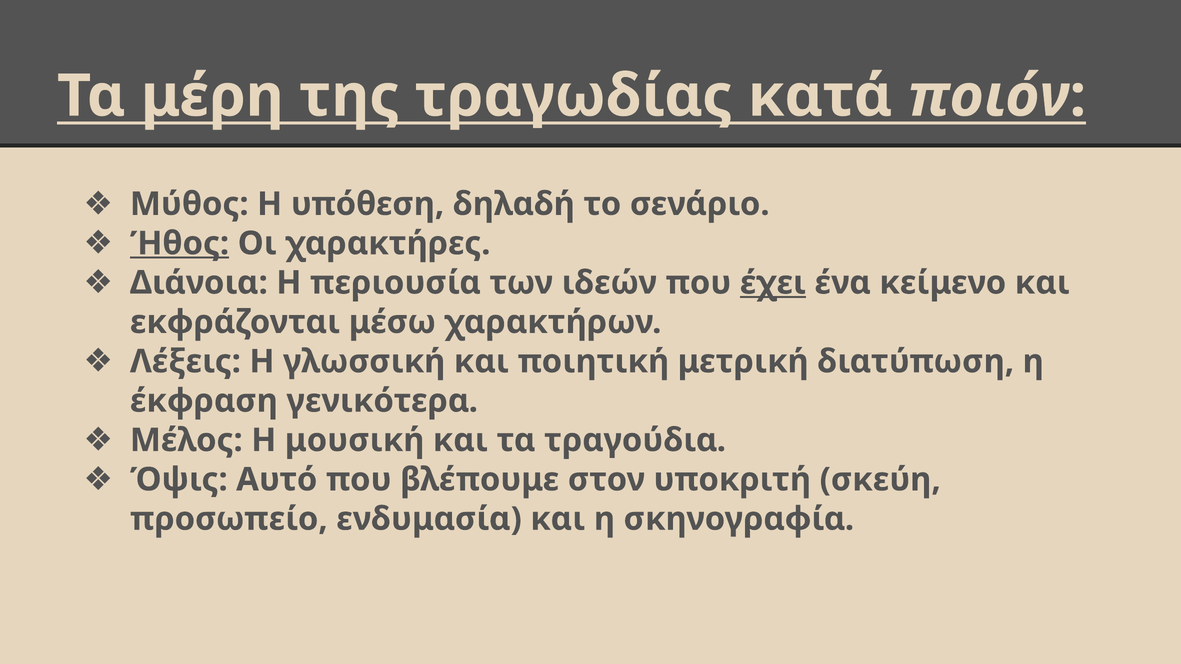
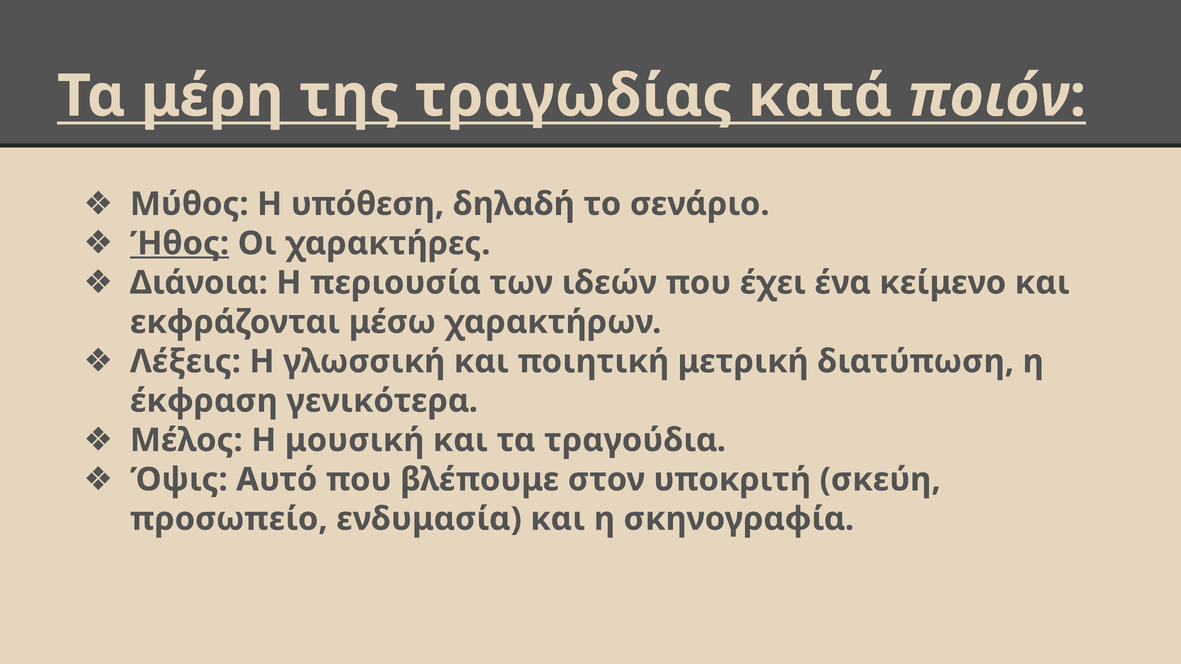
έχει underline: present -> none
